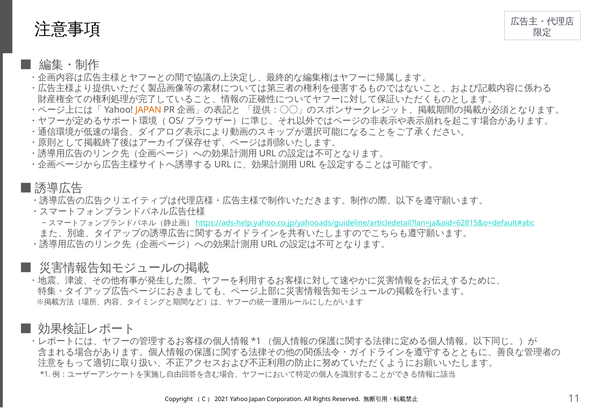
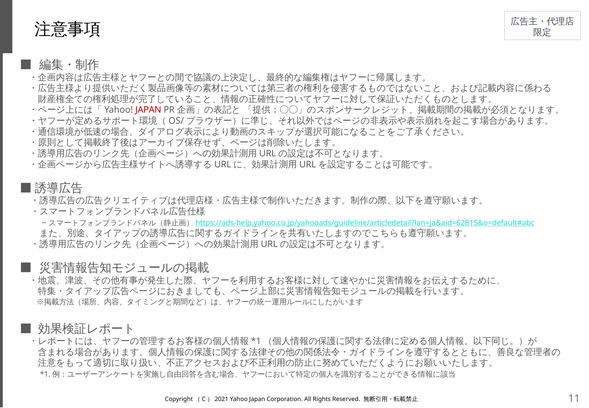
JAPAN at (148, 110) colour: orange -> red
